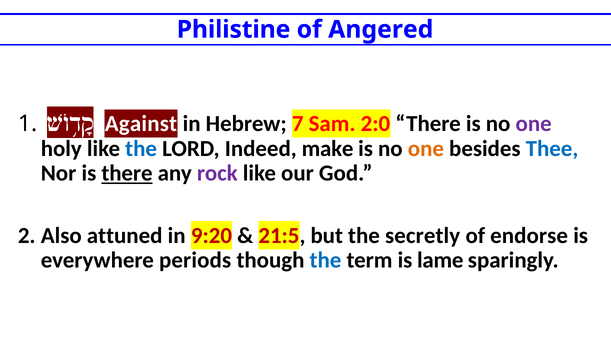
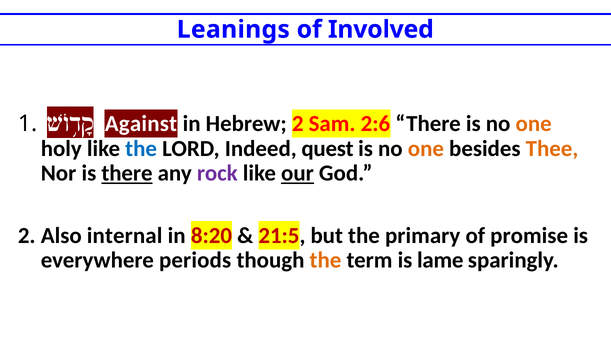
Philistine: Philistine -> Leanings
Angered: Angered -> Involved
7: 7 -> 2
2:0: 2:0 -> 2:6
one at (534, 124) colour: purple -> orange
make: make -> quest
Thee colour: blue -> orange
our underline: none -> present
attuned: attuned -> internal
9:20: 9:20 -> 8:20
secretly: secretly -> primary
endorse: endorse -> promise
the at (325, 260) colour: blue -> orange
